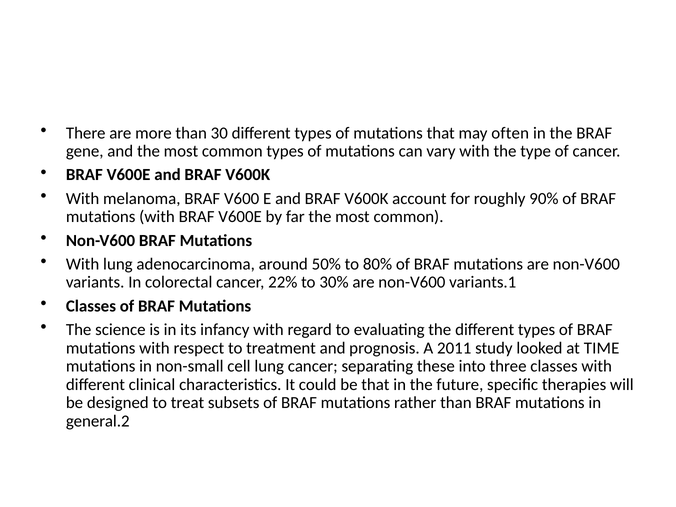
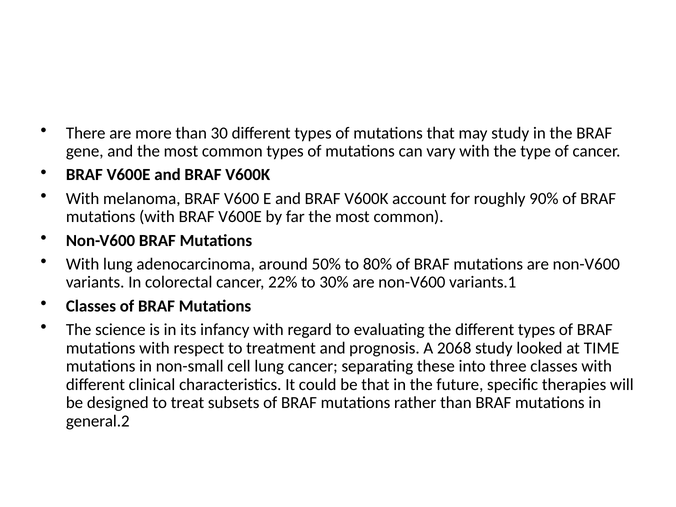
may often: often -> study
2011: 2011 -> 2068
